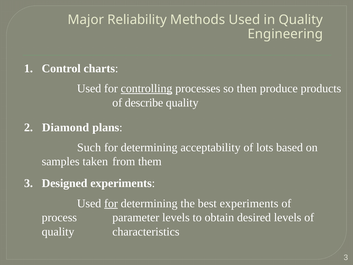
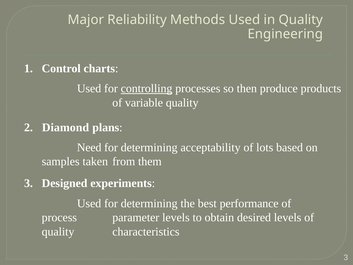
describe: describe -> variable
Such: Such -> Need
for at (111, 203) underline: present -> none
best experiments: experiments -> performance
